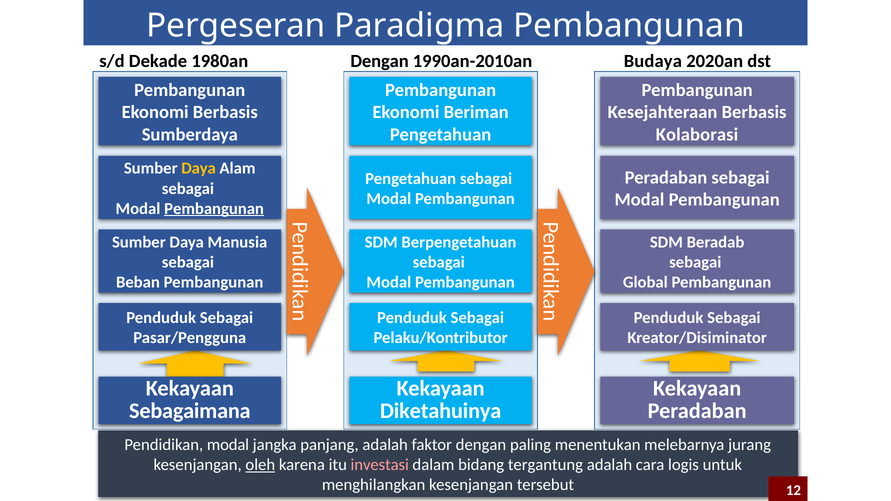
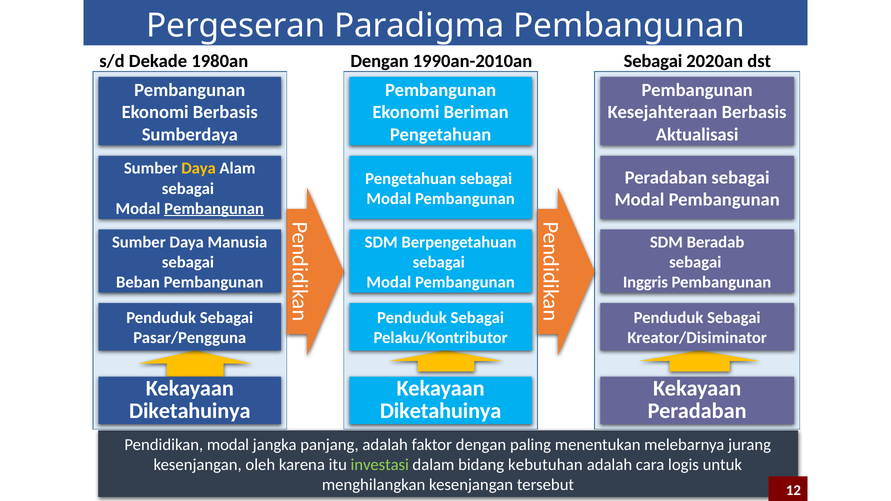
Budaya at (653, 61): Budaya -> Sebagai
Kolaborasi: Kolaborasi -> Aktualisasi
Global: Global -> Inggris
Sebagaimana at (190, 411): Sebagaimana -> Diketahuinya
oleh underline: present -> none
investasi colour: pink -> light green
tergantung: tergantung -> kebutuhan
